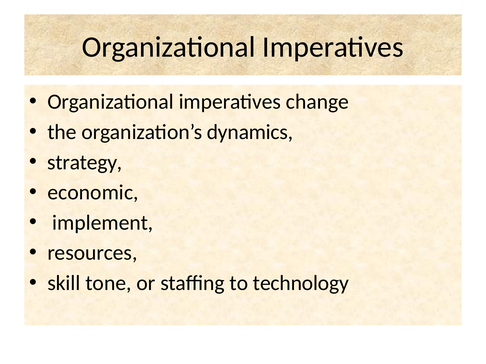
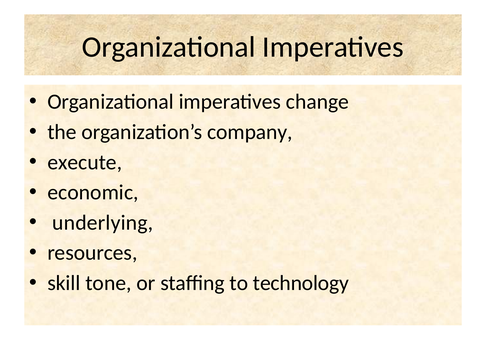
dynamics: dynamics -> company
strategy: strategy -> execute
implement: implement -> underlying
